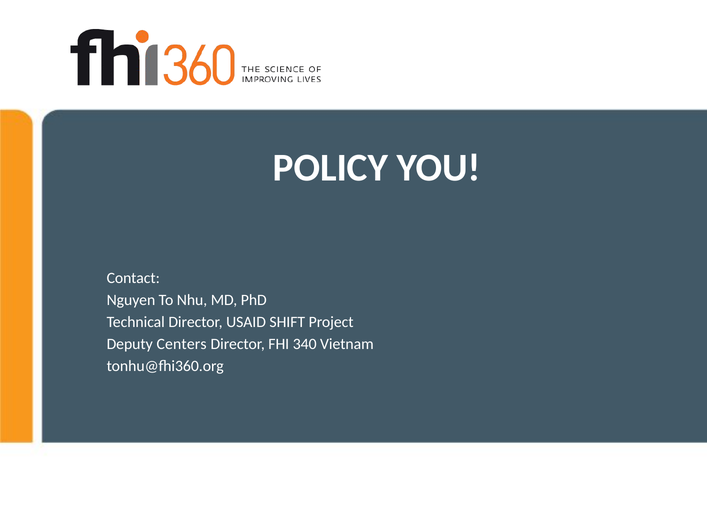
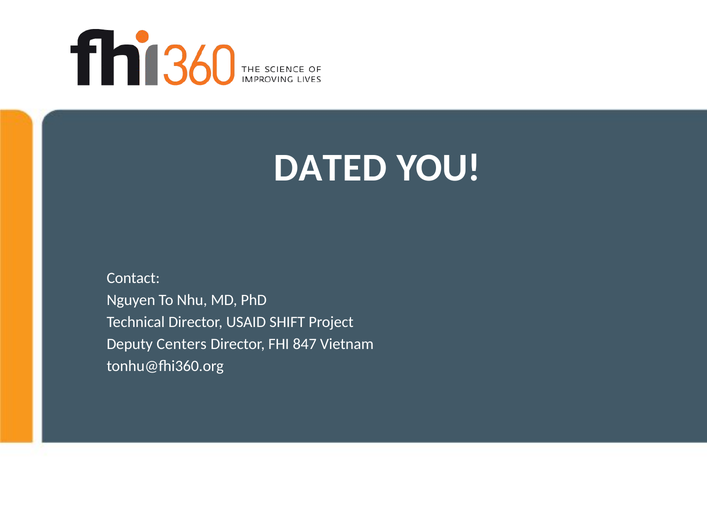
POLICY: POLICY -> DATED
340: 340 -> 847
